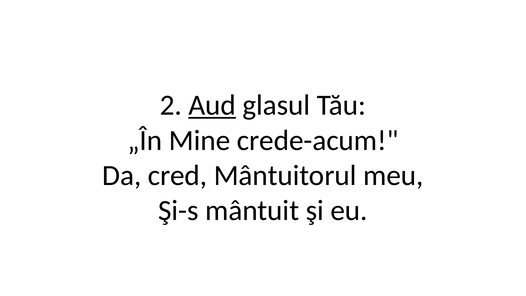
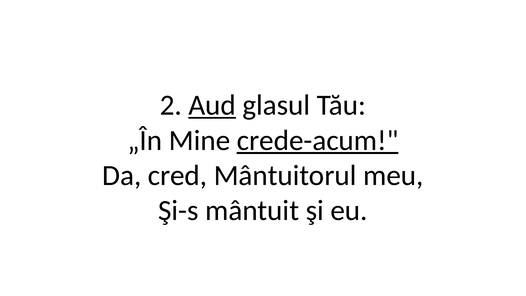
crede-acum underline: none -> present
